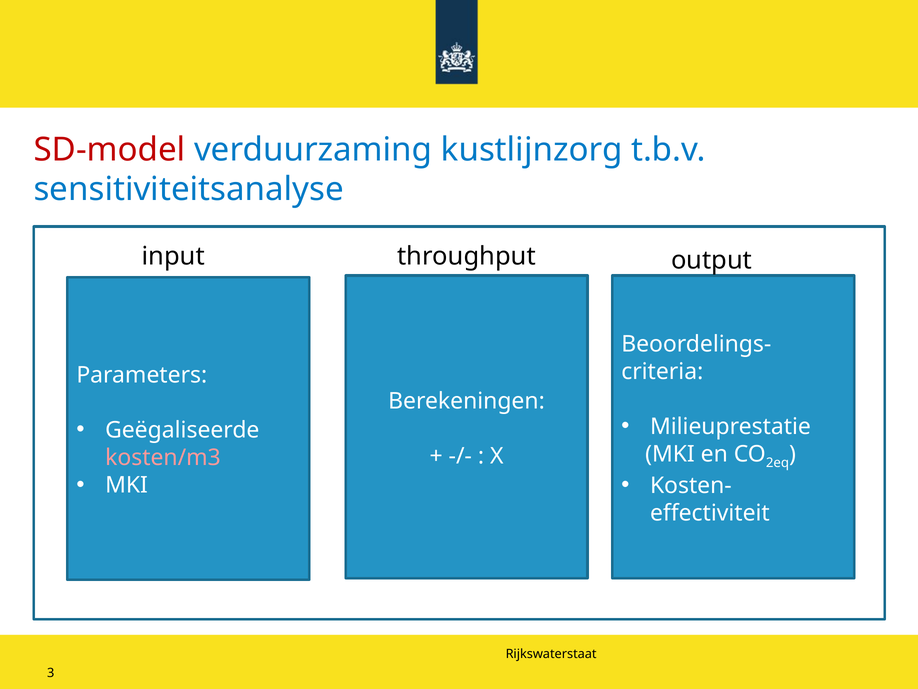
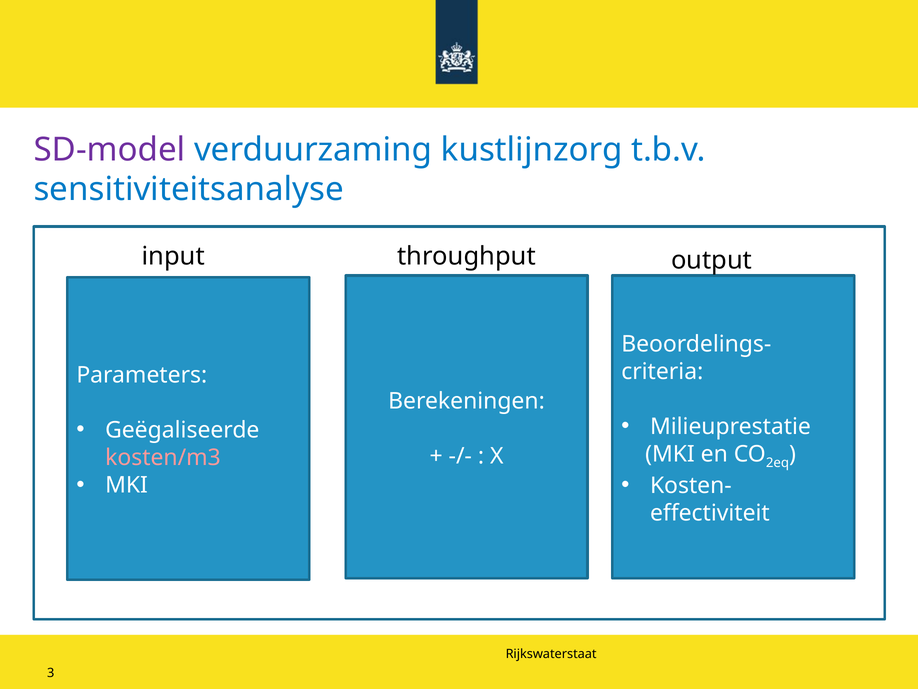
SD-model colour: red -> purple
